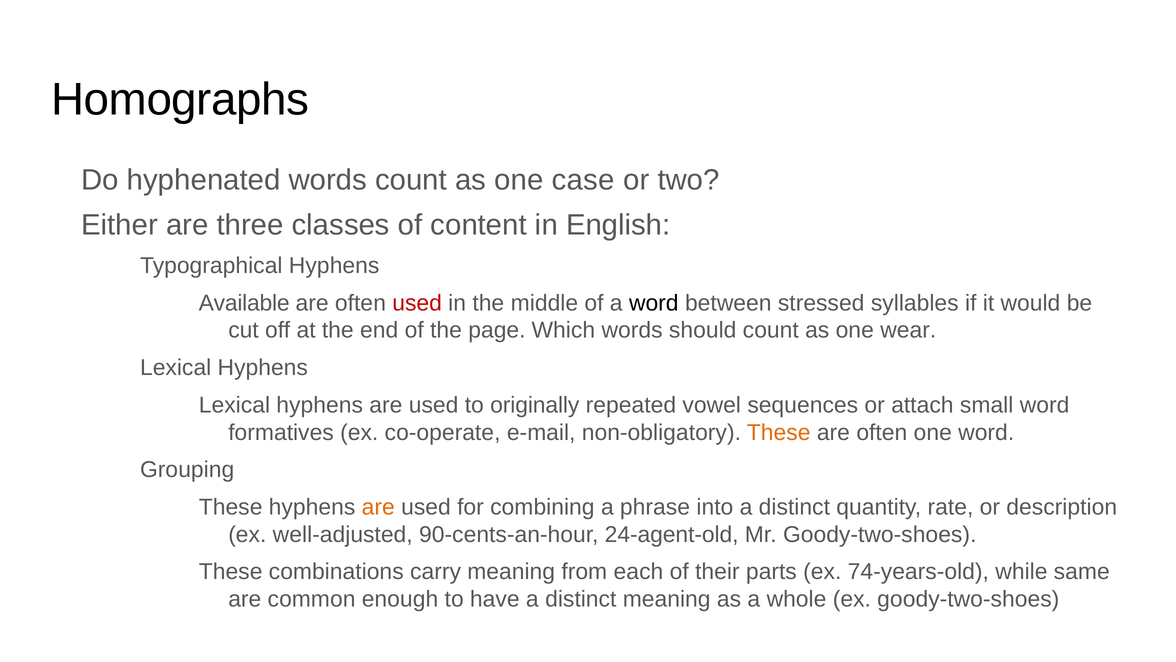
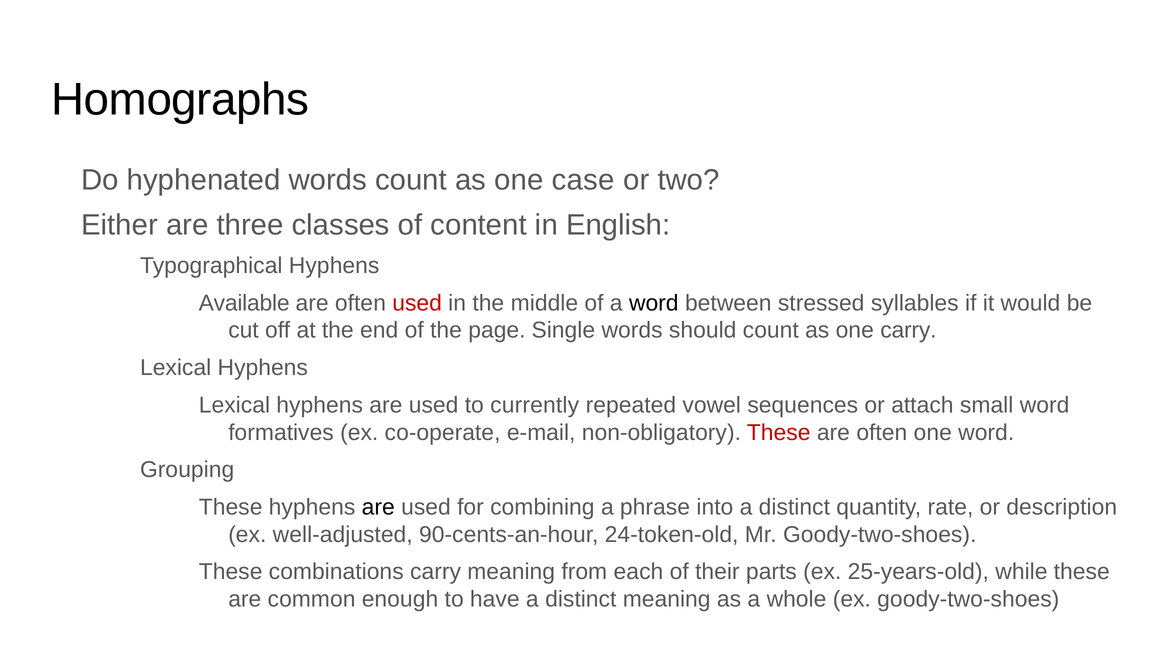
Which: Which -> Single
one wear: wear -> carry
originally: originally -> currently
These at (779, 432) colour: orange -> red
are at (378, 507) colour: orange -> black
24-agent-old: 24-agent-old -> 24-token-old
74-years-old: 74-years-old -> 25-years-old
while same: same -> these
